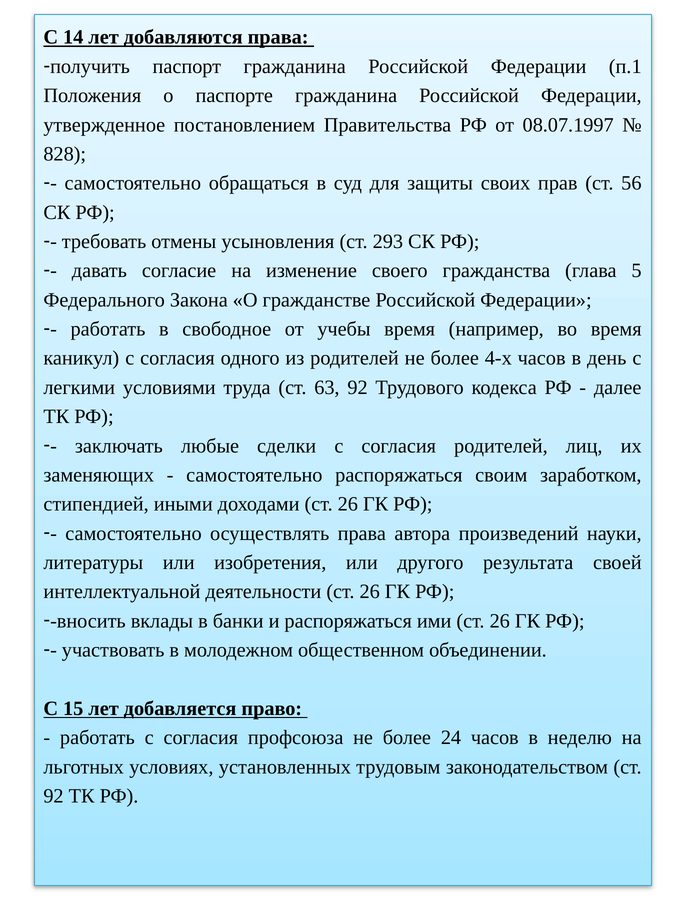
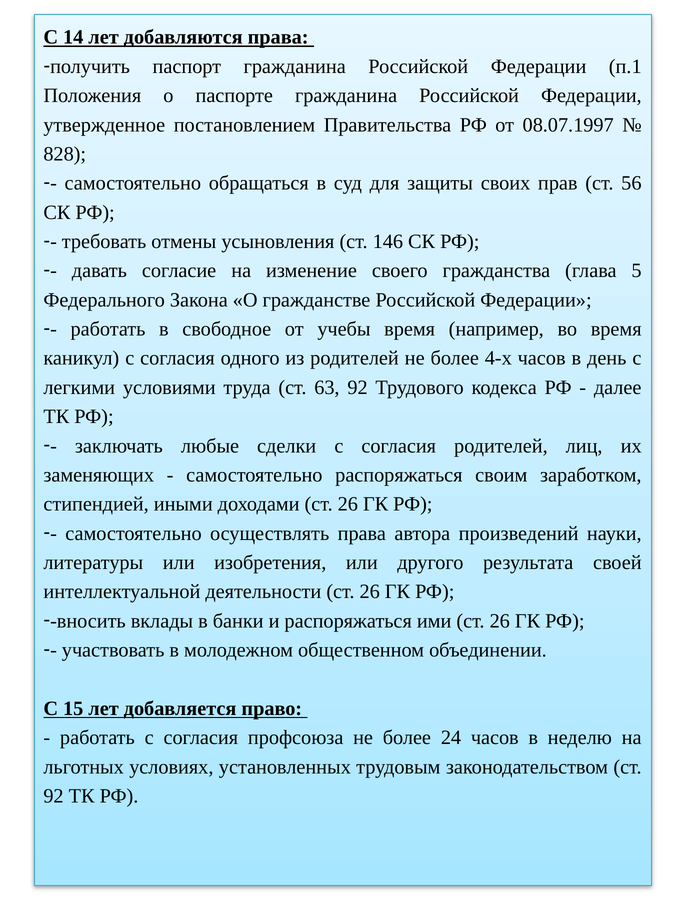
293: 293 -> 146
